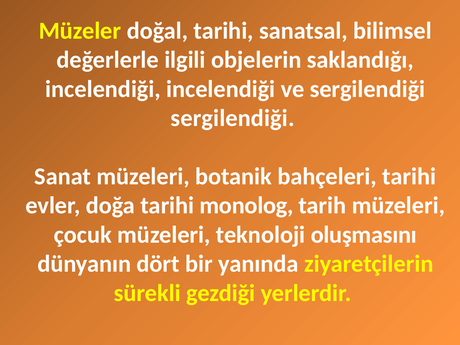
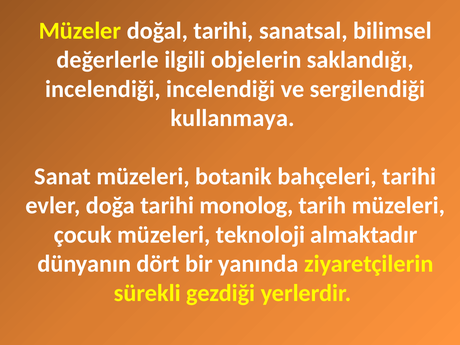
sergilendiği at (233, 118): sergilendiği -> kullanmaya
oluşmasını: oluşmasını -> almaktadır
